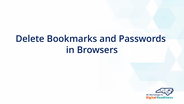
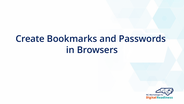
Delete: Delete -> Create
